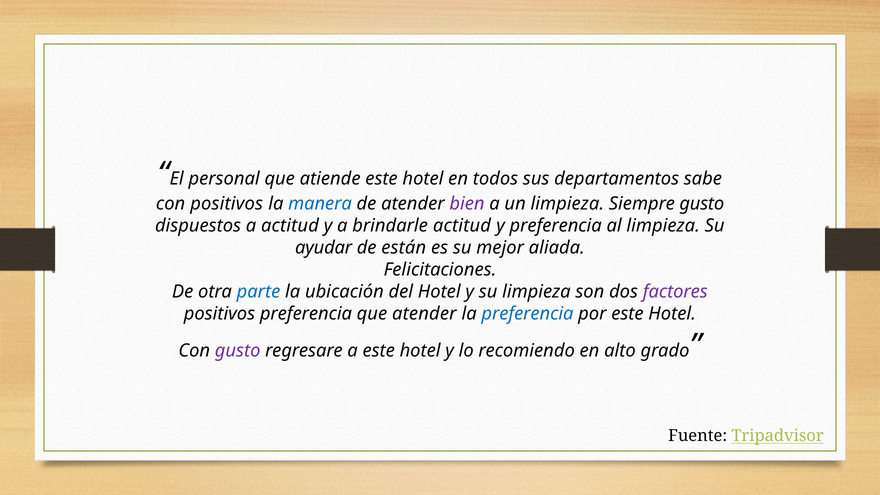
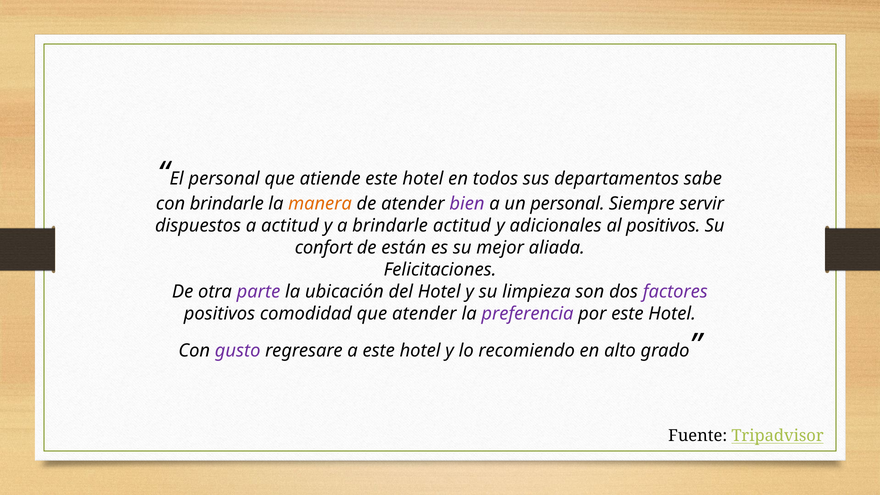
con positivos: positivos -> brindarle
manera colour: blue -> orange
un limpieza: limpieza -> personal
Siempre gusto: gusto -> servir
y preferencia: preferencia -> adicionales
al limpieza: limpieza -> positivos
ayudar: ayudar -> confort
parte colour: blue -> purple
positivos preferencia: preferencia -> comodidad
preferencia at (527, 314) colour: blue -> purple
